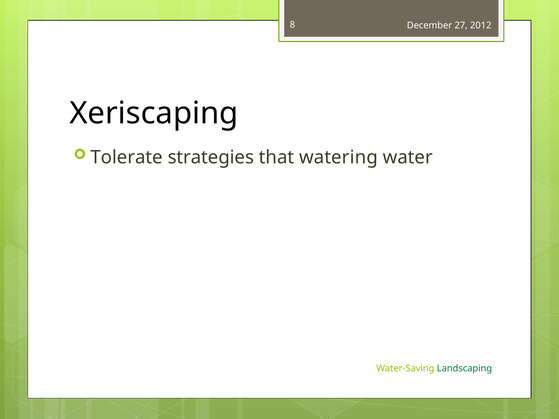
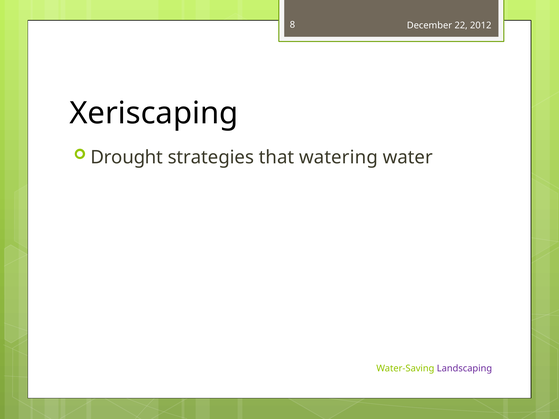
27: 27 -> 22
Tolerate: Tolerate -> Drought
Landscaping colour: green -> purple
